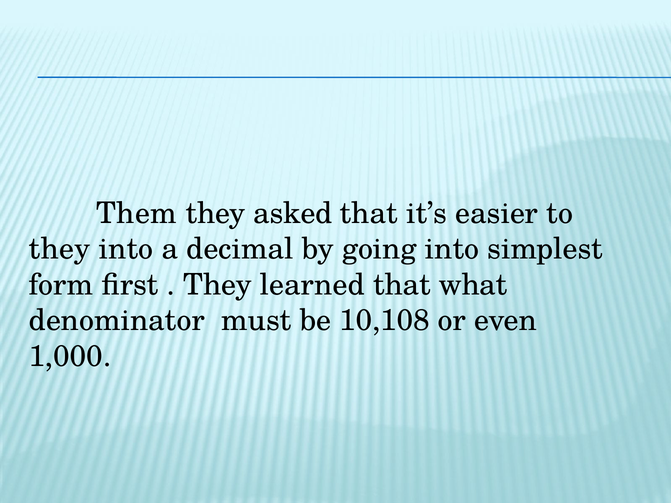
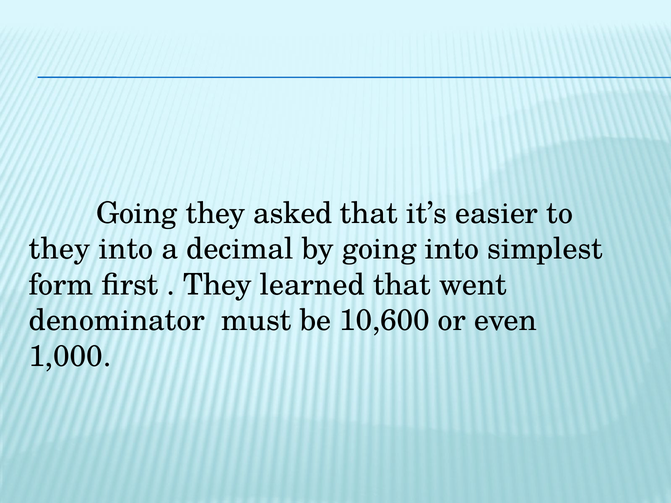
Them at (137, 213): Them -> Going
what: what -> went
10,108: 10,108 -> 10,600
